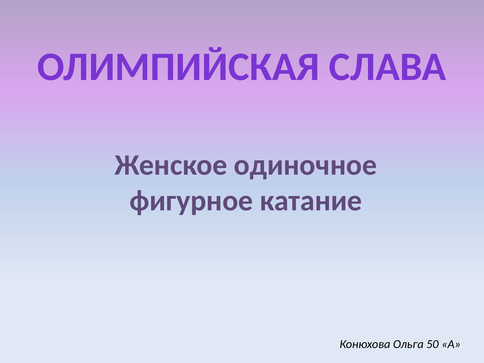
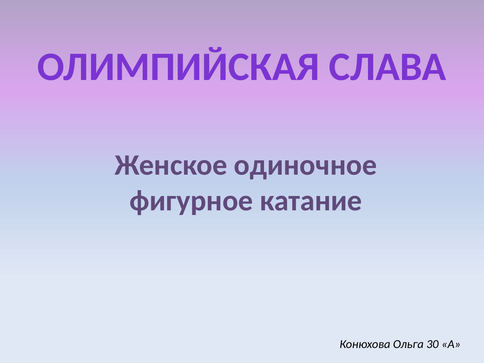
50: 50 -> 30
